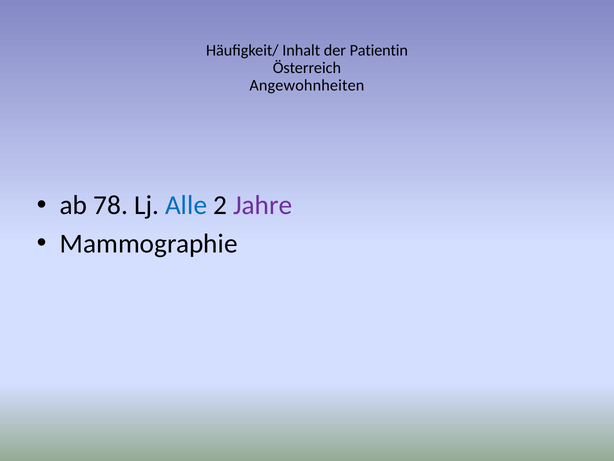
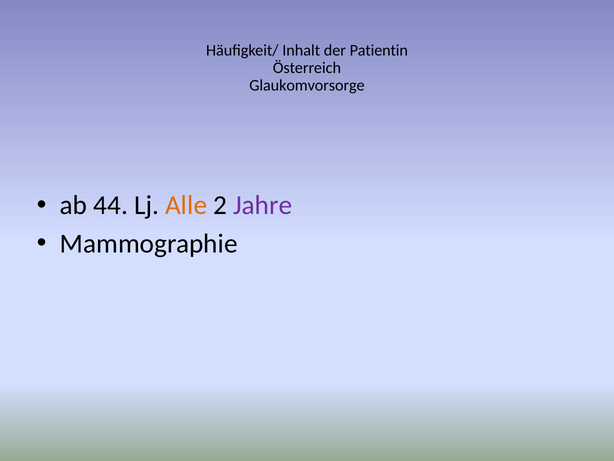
Angewohnheiten: Angewohnheiten -> Glaukomvorsorge
78: 78 -> 44
Alle colour: blue -> orange
